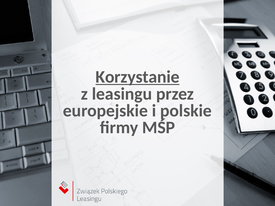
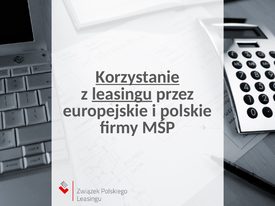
leasingu underline: none -> present
